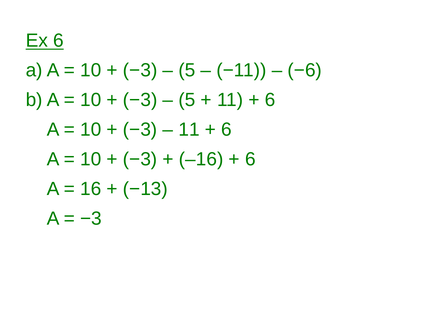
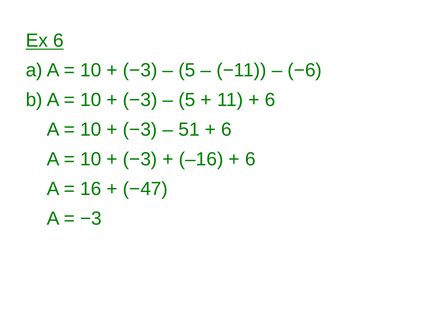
11 at (189, 130): 11 -> 51
−13: −13 -> −47
